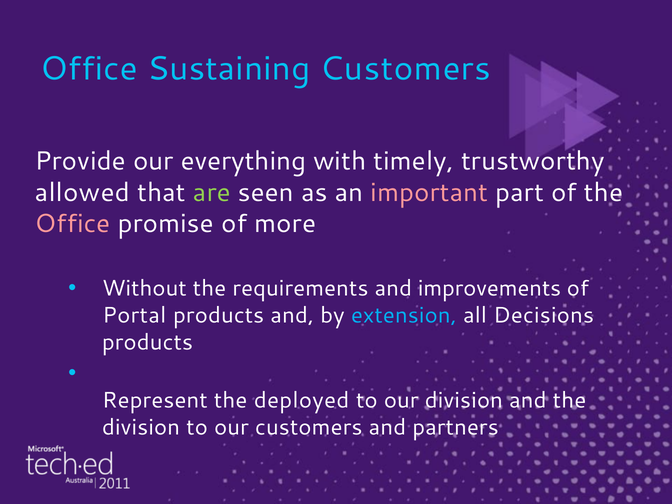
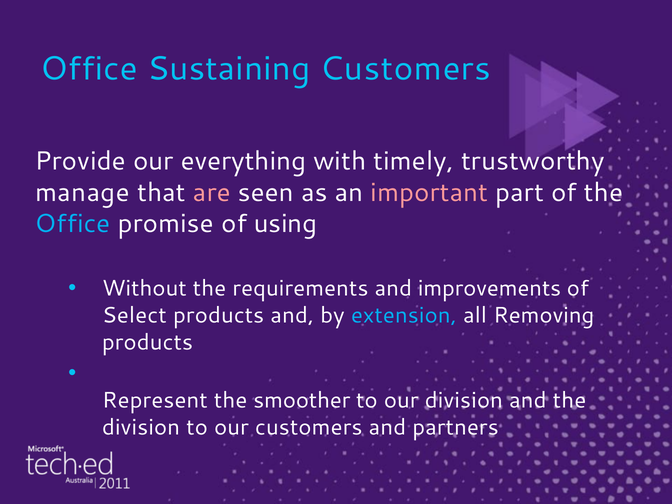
allowed: allowed -> manage
are colour: light green -> pink
Office at (73, 224) colour: pink -> light blue
more: more -> using
Portal: Portal -> Select
Decisions: Decisions -> Removing
deployed: deployed -> smoother
